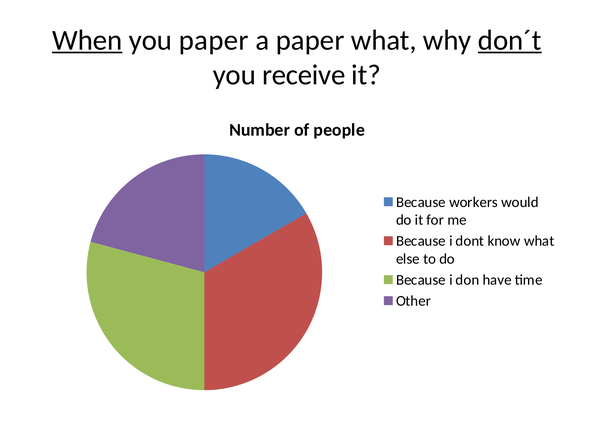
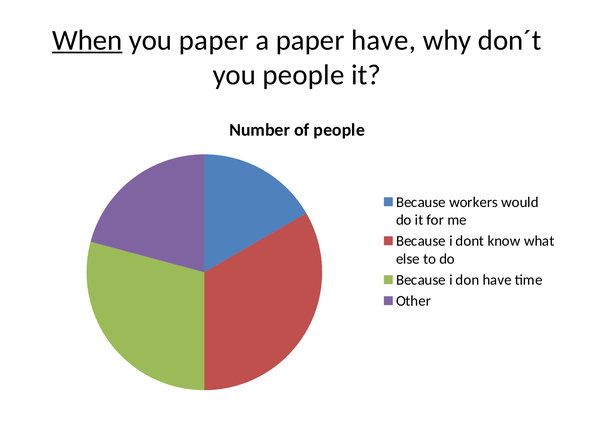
paper what: what -> have
don´t underline: present -> none
you receive: receive -> people
